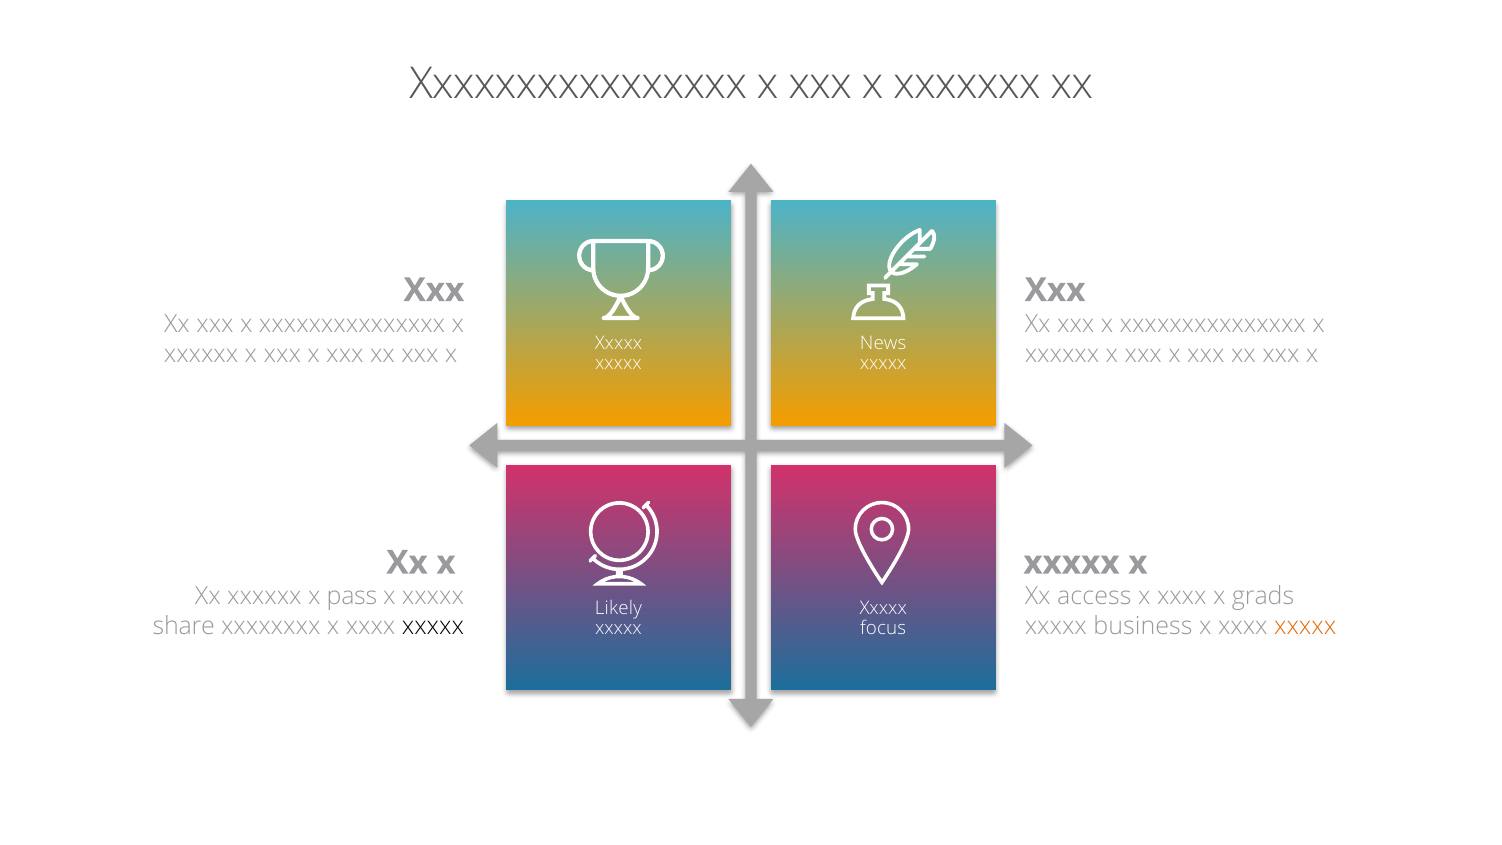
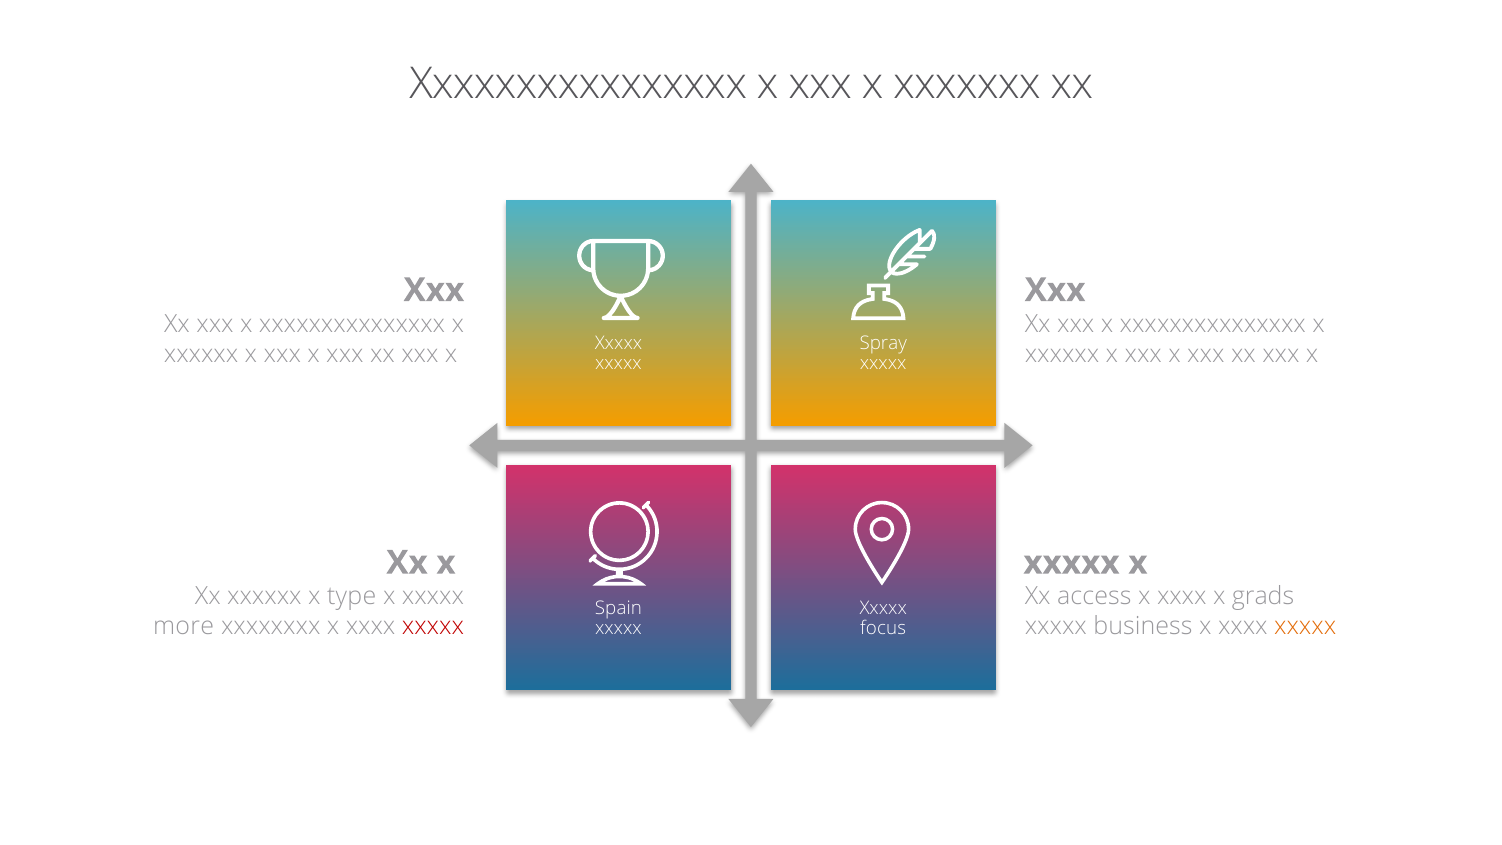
News: News -> Spray
pass: pass -> type
Likely: Likely -> Spain
share: share -> more
xxxxx at (433, 626) colour: black -> red
